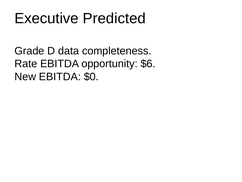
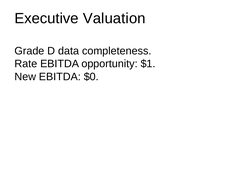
Predicted: Predicted -> Valuation
$6: $6 -> $1
